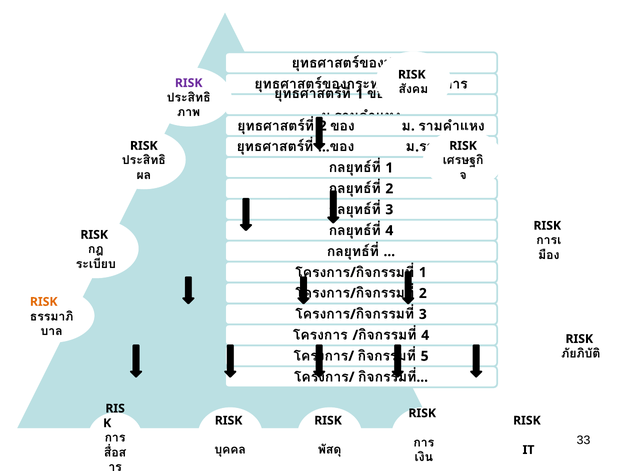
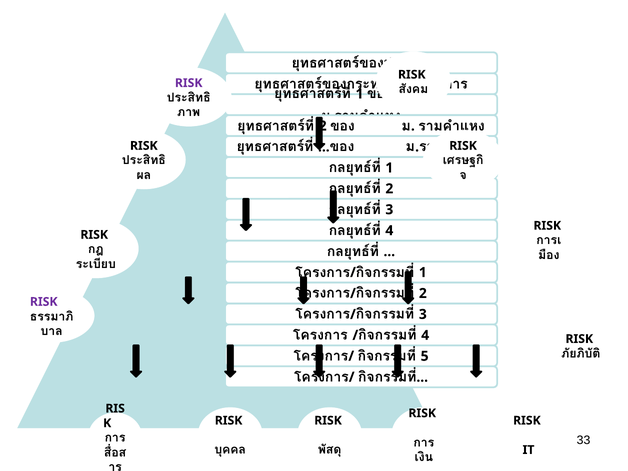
RISK at (44, 302) colour: orange -> purple
